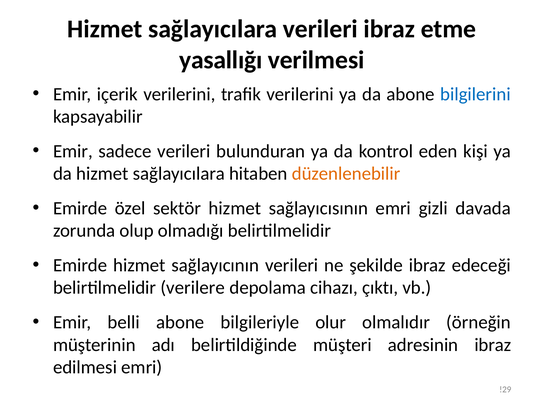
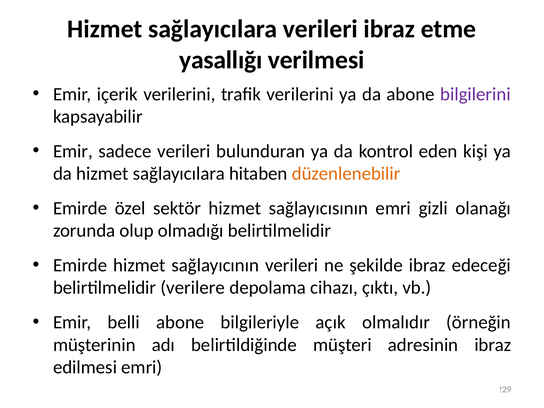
bilgilerini colour: blue -> purple
davada: davada -> olanağı
olur: olur -> açık
